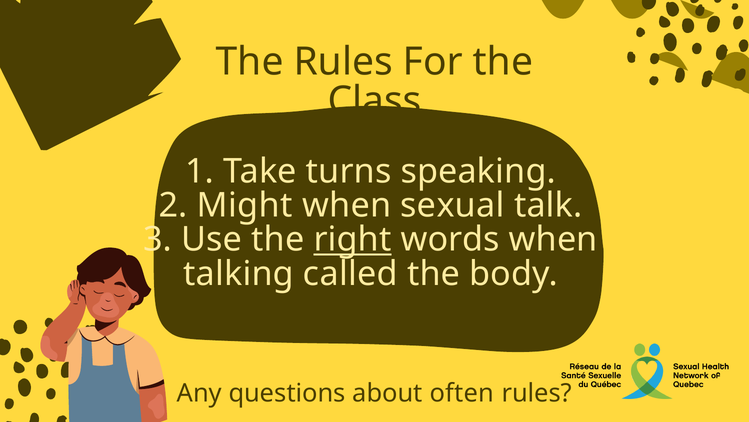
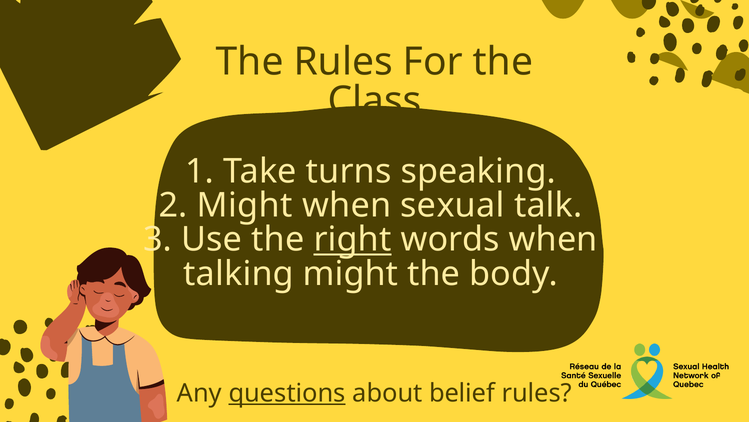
talking called: called -> might
questions underline: none -> present
often: often -> belief
